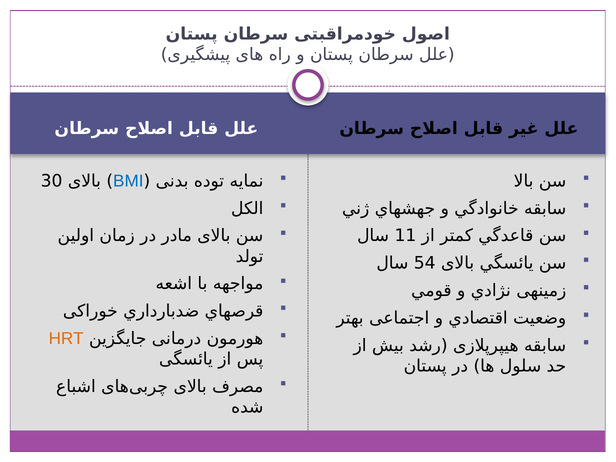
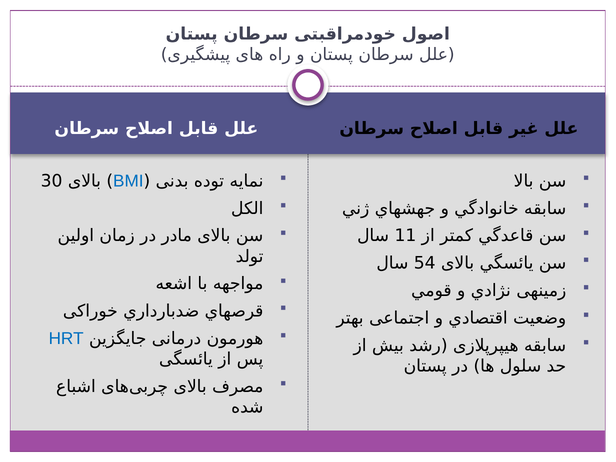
HRT colour: orange -> blue
